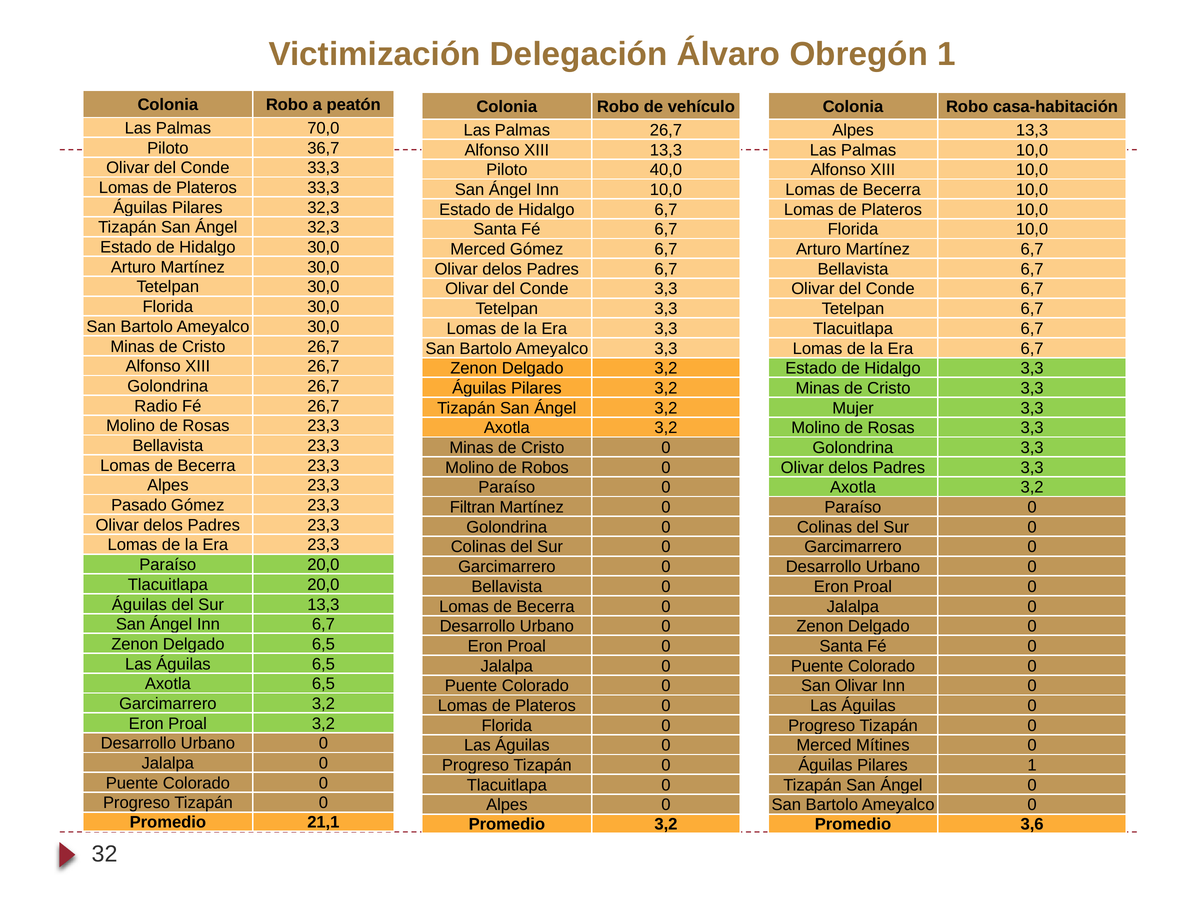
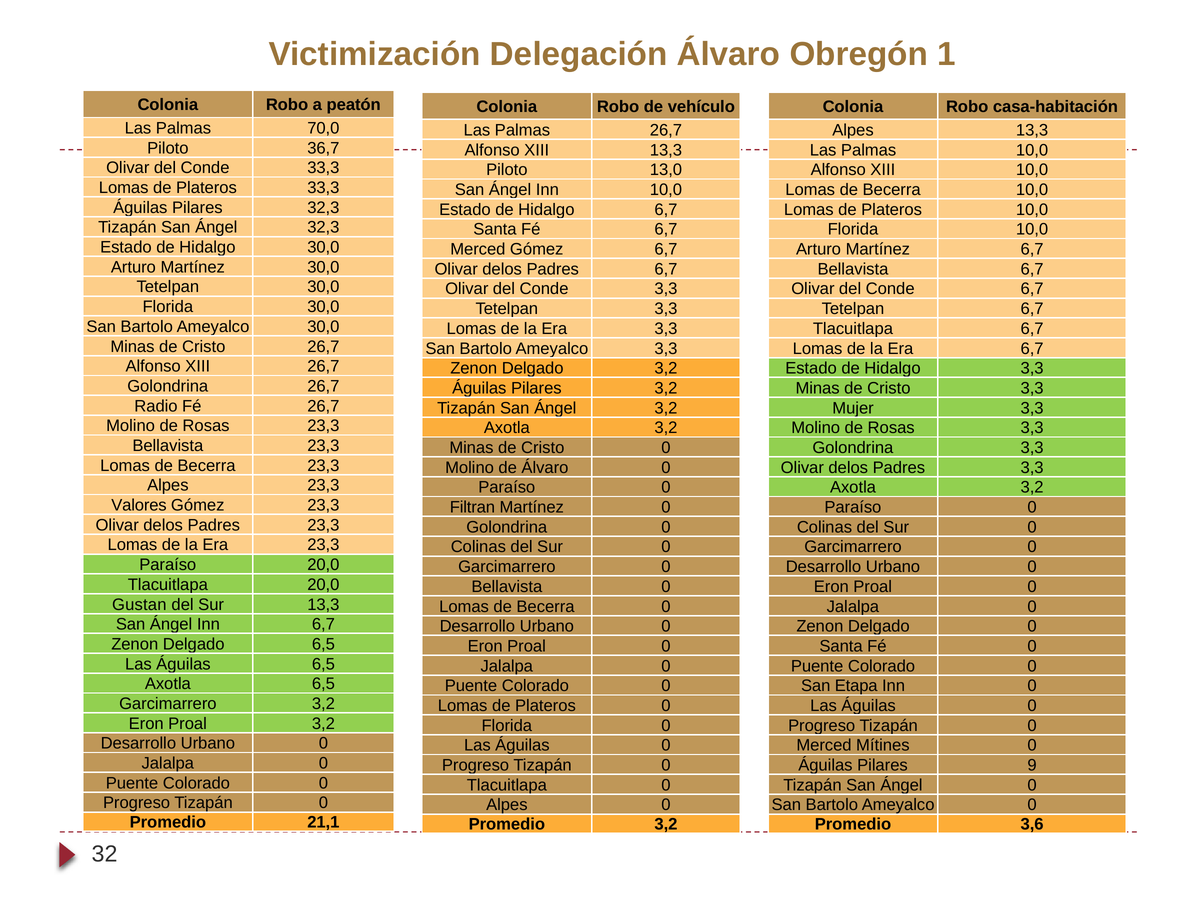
40,0: 40,0 -> 13,0
de Robos: Robos -> Álvaro
Pasado: Pasado -> Valores
Águilas at (139, 604): Águilas -> Gustan
San Olivar: Olivar -> Etapa
Pilares 1: 1 -> 9
